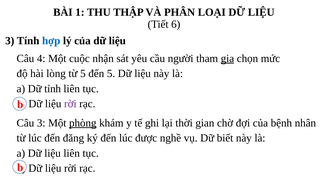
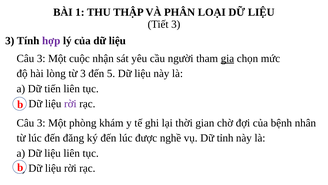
Tiết 6: 6 -> 3
hợp colour: blue -> purple
4 at (41, 58): 4 -> 3
từ 5: 5 -> 3
tỉnh: tỉnh -> tiến
phòng underline: present -> none
biết: biết -> tỉnh
